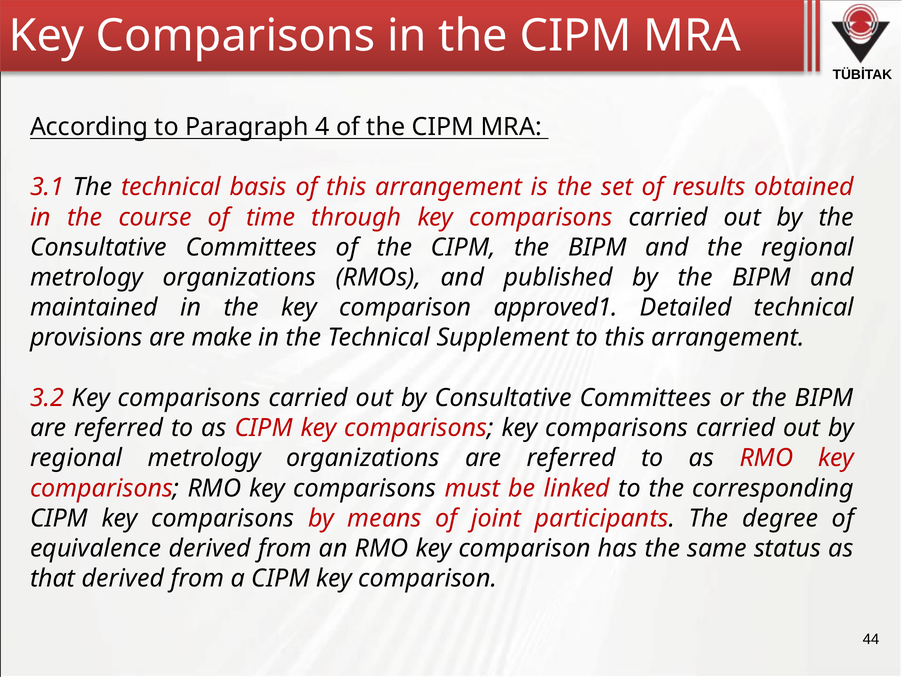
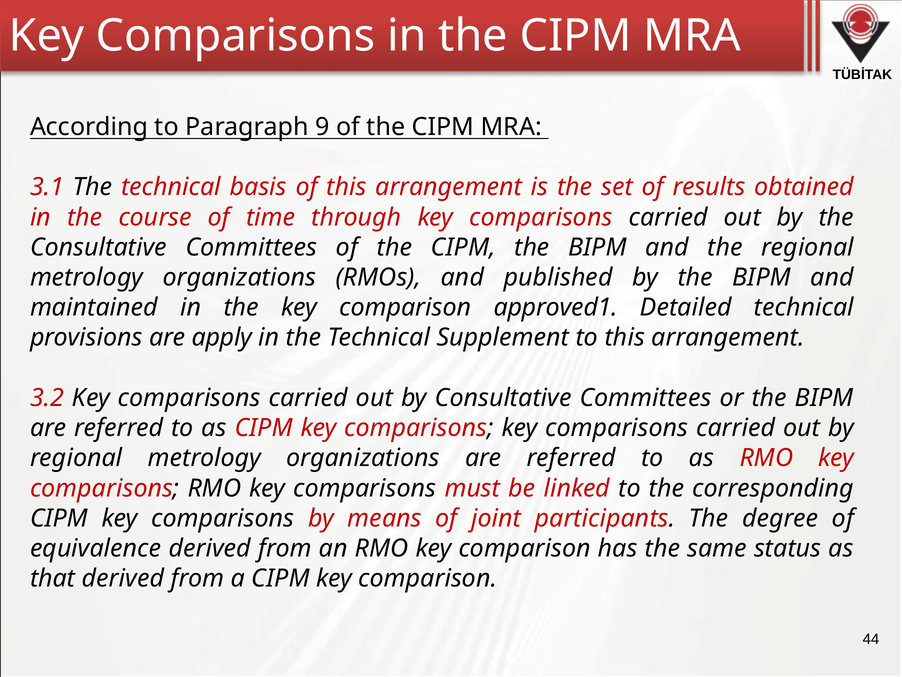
4: 4 -> 9
make: make -> apply
